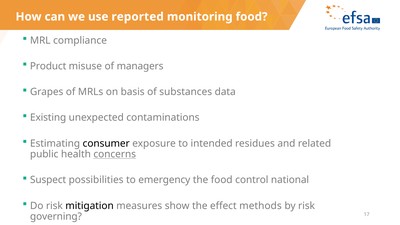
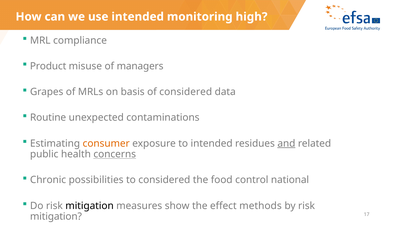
use reported: reported -> intended
monitoring food: food -> high
of substances: substances -> considered
Existing: Existing -> Routine
consumer colour: black -> orange
and underline: none -> present
Suspect: Suspect -> Chronic
to emergency: emergency -> considered
governing at (56, 216): governing -> mitigation
